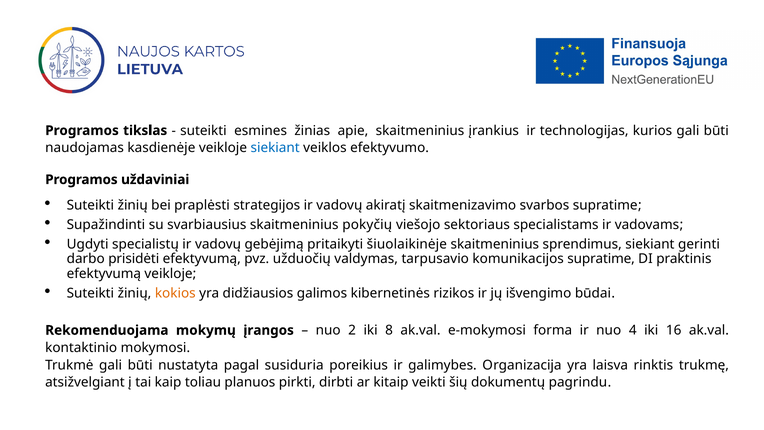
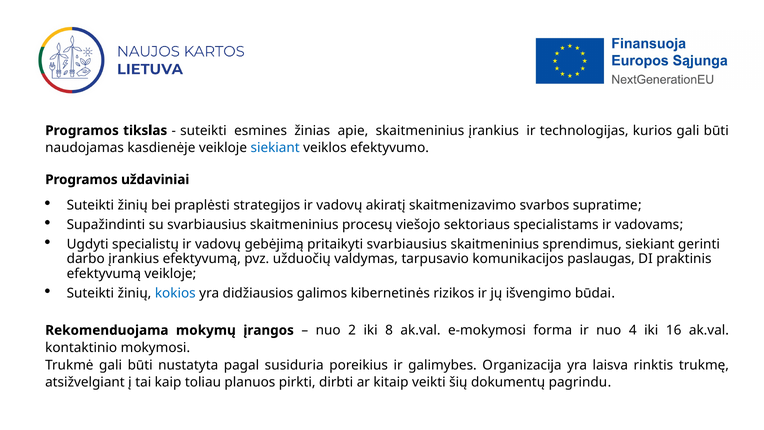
pokyčių: pokyčių -> procesų
pritaikyti šiuolaikinėje: šiuolaikinėje -> svarbiausius
darbo prisidėti: prisidėti -> įrankius
komunikacijos supratime: supratime -> paslaugas
kokios colour: orange -> blue
